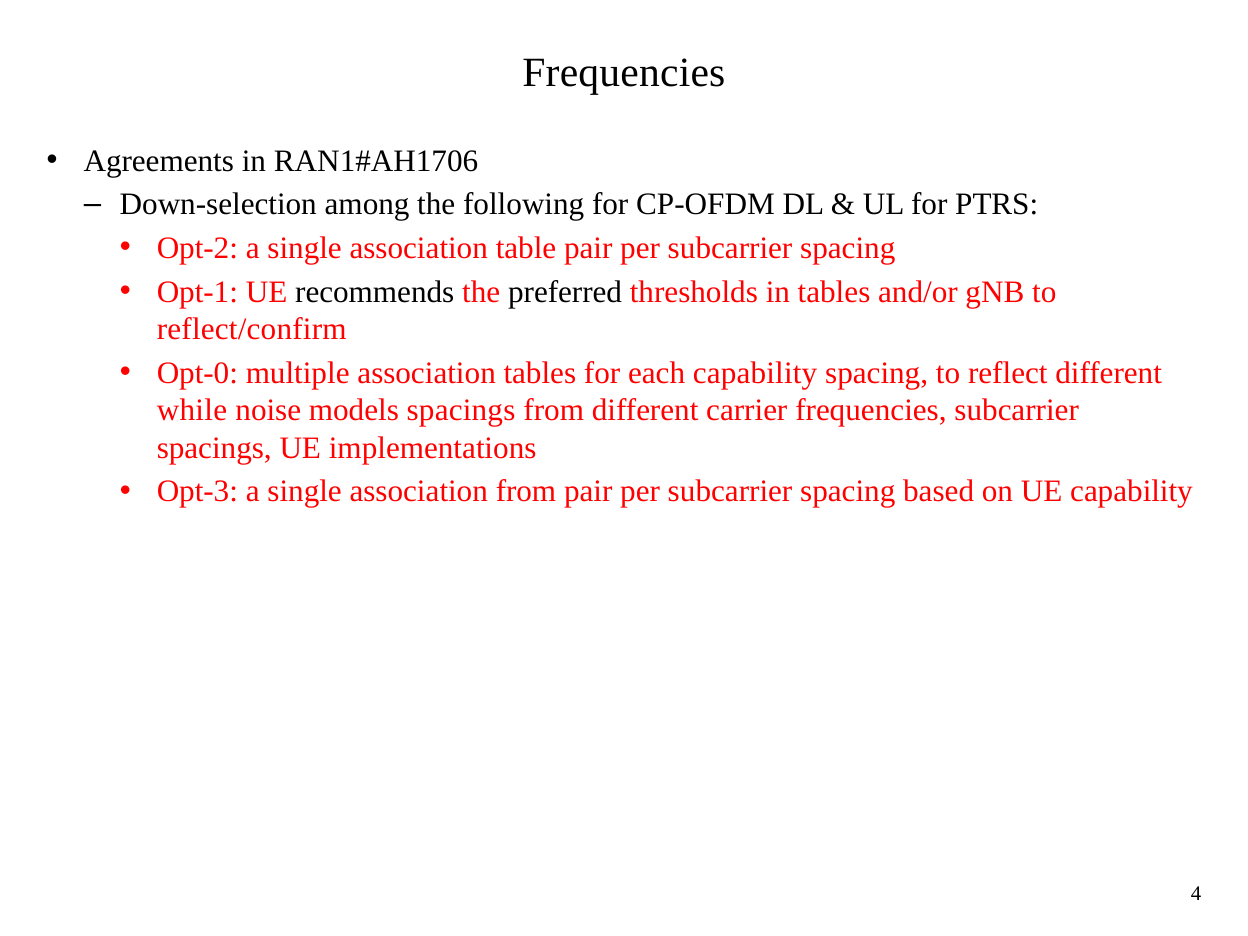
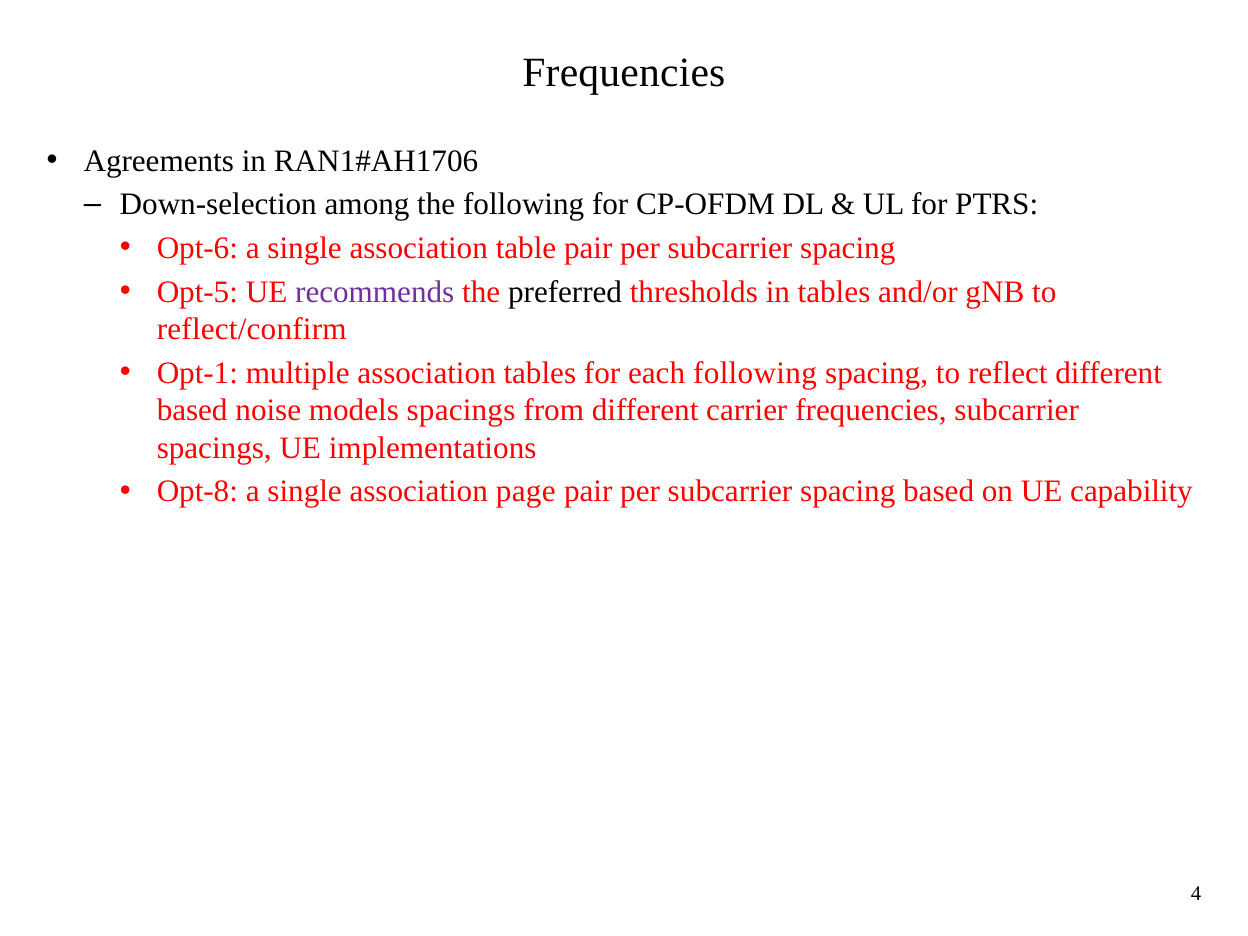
Opt-2: Opt-2 -> Opt-6
Opt-1: Opt-1 -> Opt-5
recommends colour: black -> purple
Opt-0: Opt-0 -> Opt-1
each capability: capability -> following
while at (192, 410): while -> based
Opt-3: Opt-3 -> Opt-8
association from: from -> page
